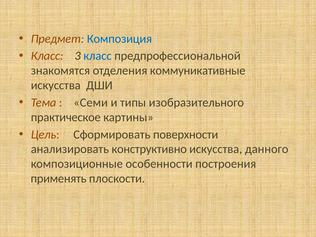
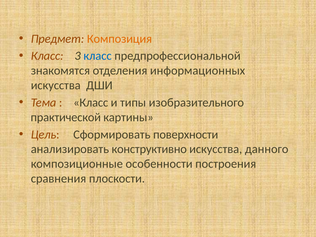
Композиция colour: blue -> orange
коммуникативные: коммуникативные -> информационных
Семи at (91, 103): Семи -> Класс
практическое: практическое -> практической
применять: применять -> сравнения
